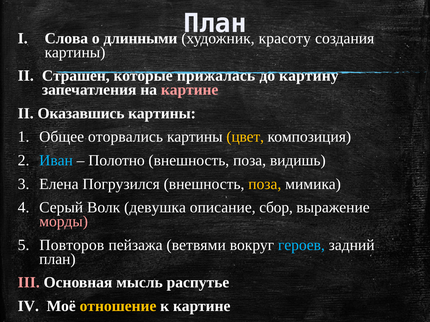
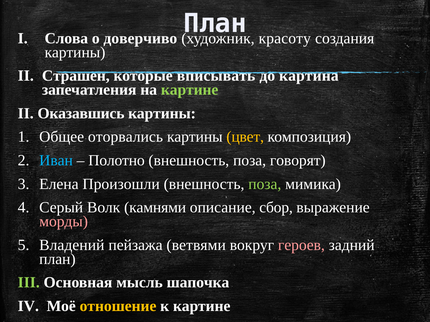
длинными: длинными -> доверчиво
прижалась: прижалась -> вписывать
картину: картину -> картина
картине at (190, 90) colour: pink -> light green
видишь: видишь -> говорят
Погрузился: Погрузился -> Произошли
поза at (265, 184) colour: yellow -> light green
девушка: девушка -> камнями
Повторов: Повторов -> Владений
героев colour: light blue -> pink
III colour: pink -> light green
распутье: распутье -> шапочка
